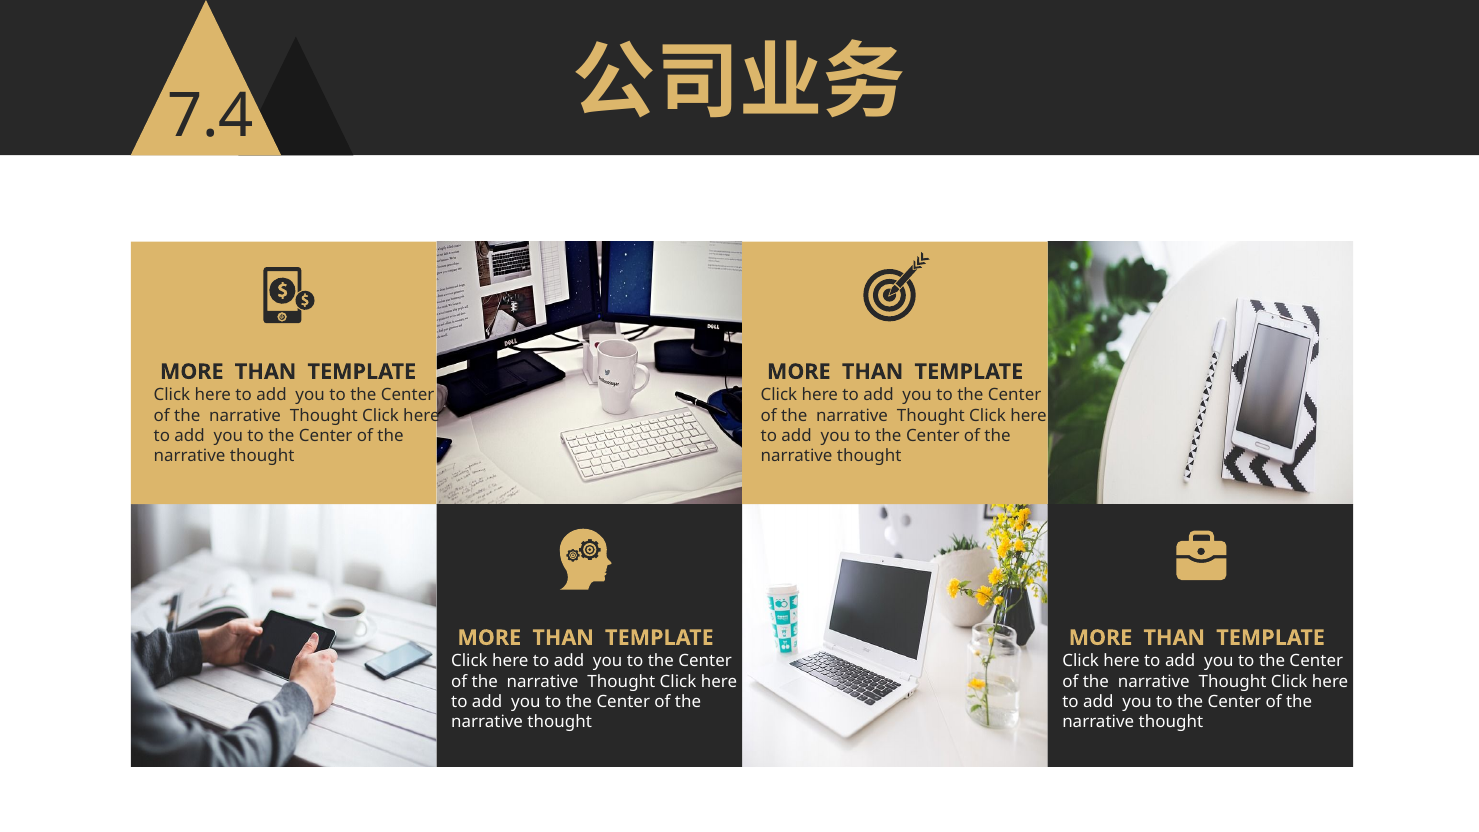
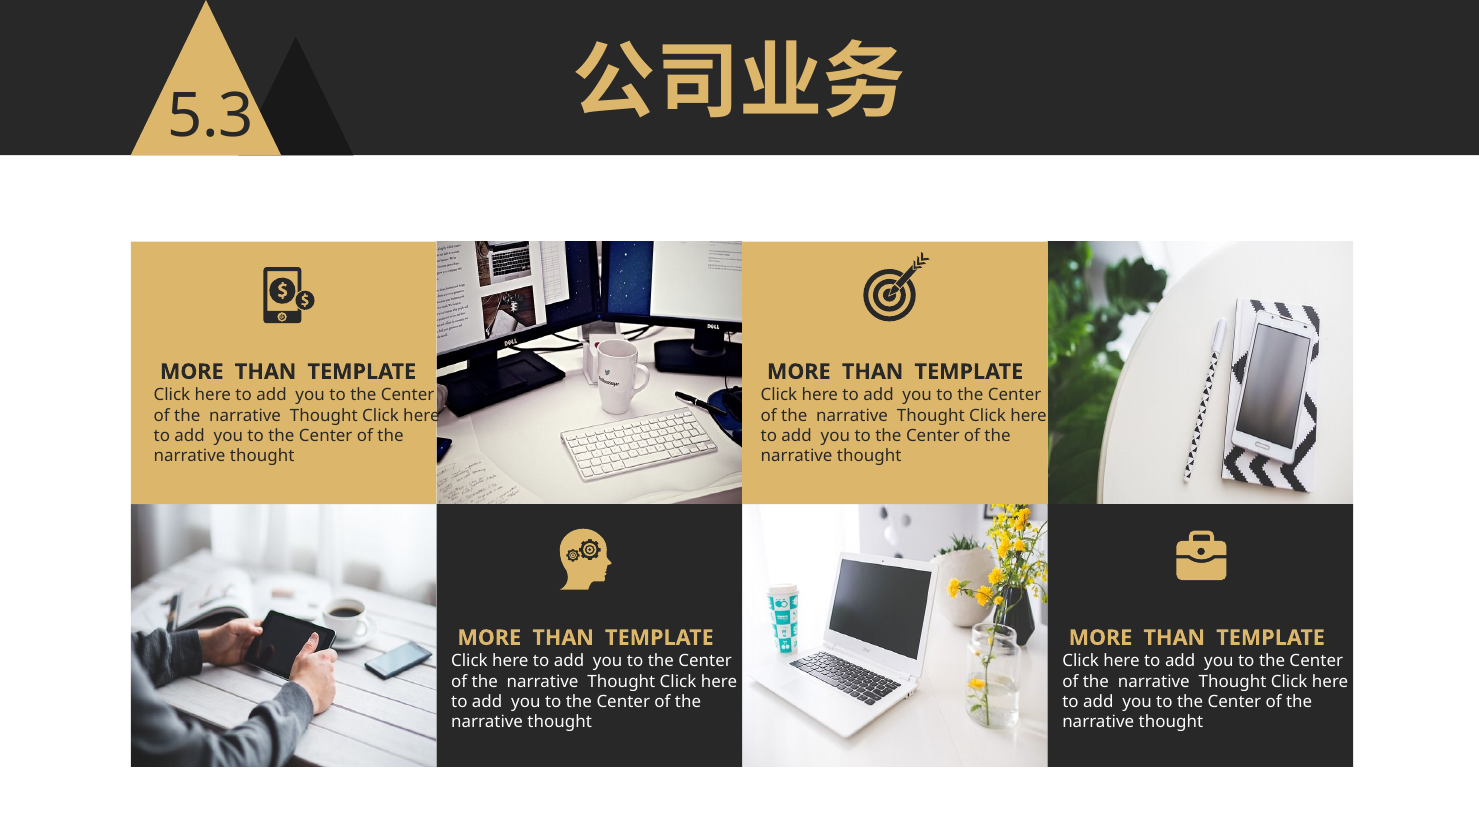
7.4: 7.4 -> 5.3
